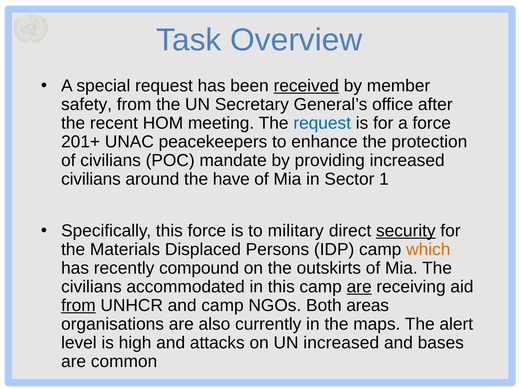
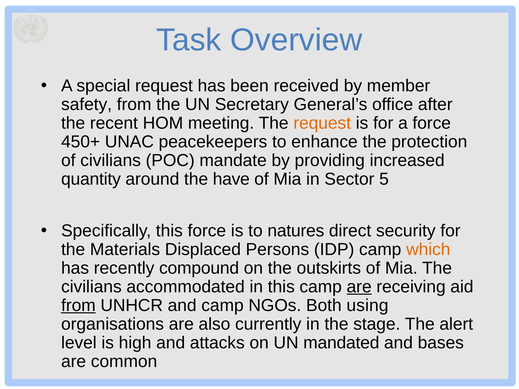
received underline: present -> none
request at (322, 123) colour: blue -> orange
201+: 201+ -> 450+
civilians at (91, 179): civilians -> quantity
1: 1 -> 5
military: military -> natures
security underline: present -> none
areas: areas -> using
maps: maps -> stage
UN increased: increased -> mandated
